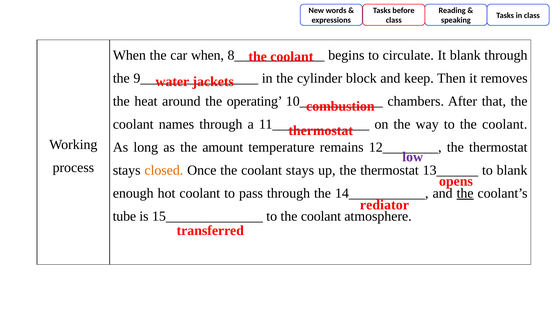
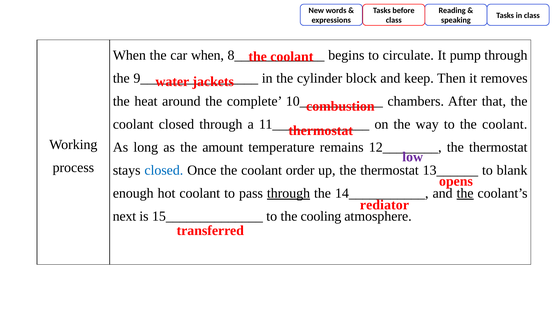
It blank: blank -> pump
operating: operating -> complete
coolant names: names -> closed
closed at (164, 170) colour: orange -> blue
coolant stays: stays -> order
through at (288, 193) underline: none -> present
tube: tube -> next
coolant at (321, 216): coolant -> cooling
